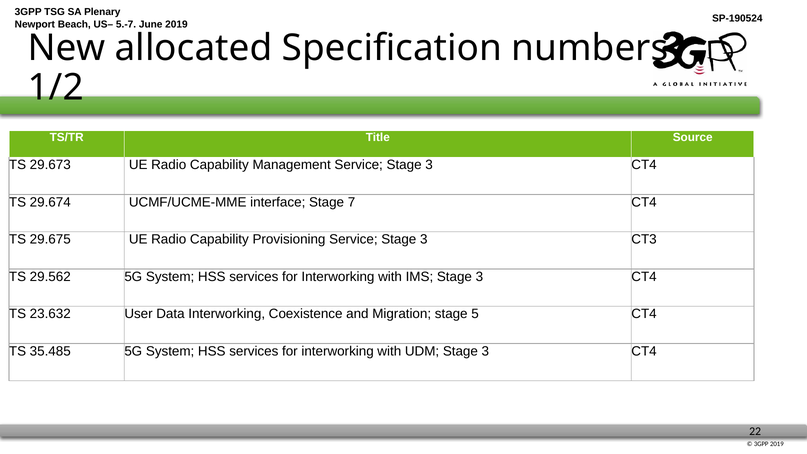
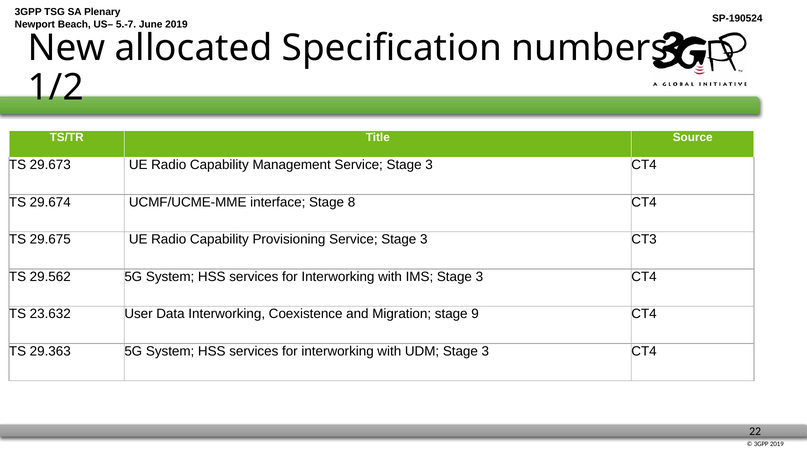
7: 7 -> 8
5: 5 -> 9
35.485: 35.485 -> 29.363
